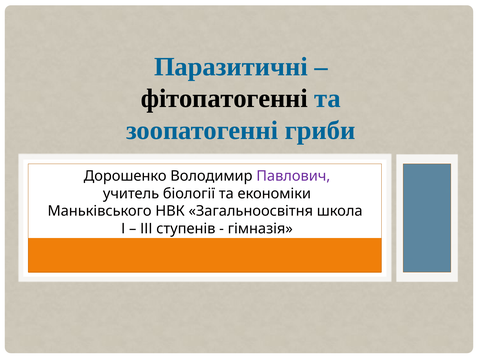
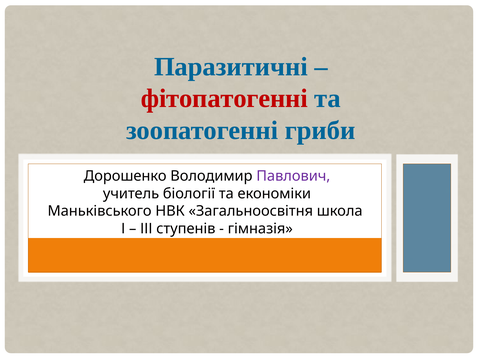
фітопатогенні colour: black -> red
